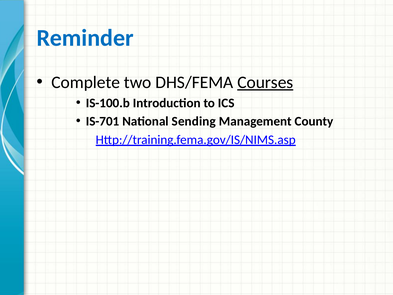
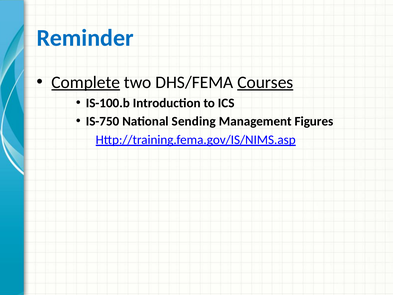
Complete underline: none -> present
IS-701: IS-701 -> IS-750
County: County -> Figures
